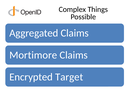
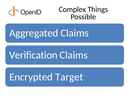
Mortimore: Mortimore -> Verification
